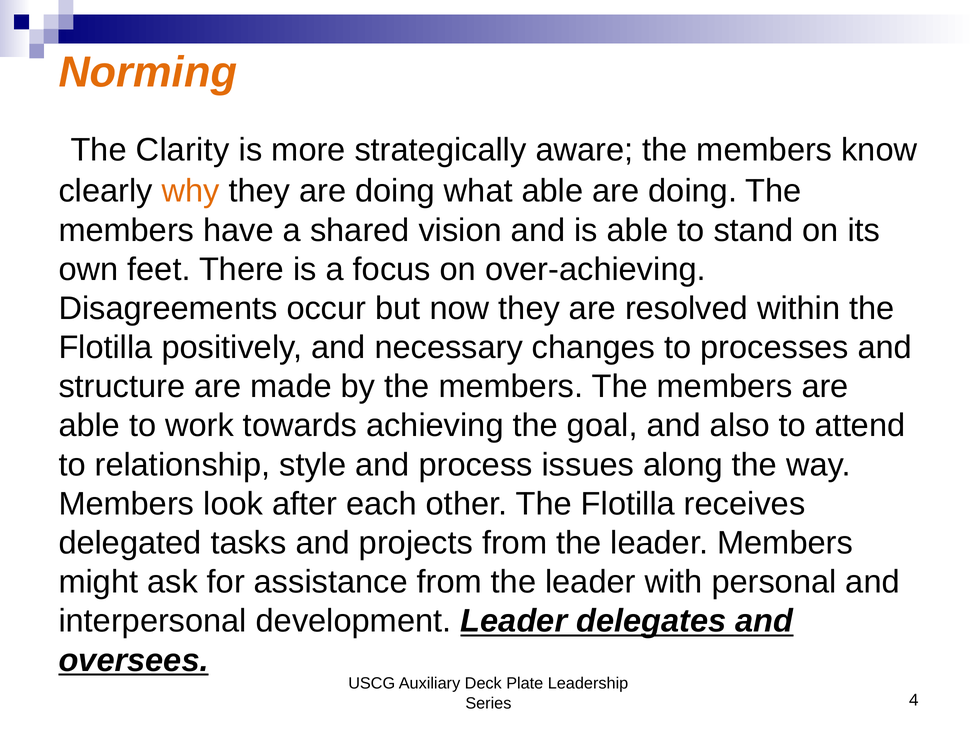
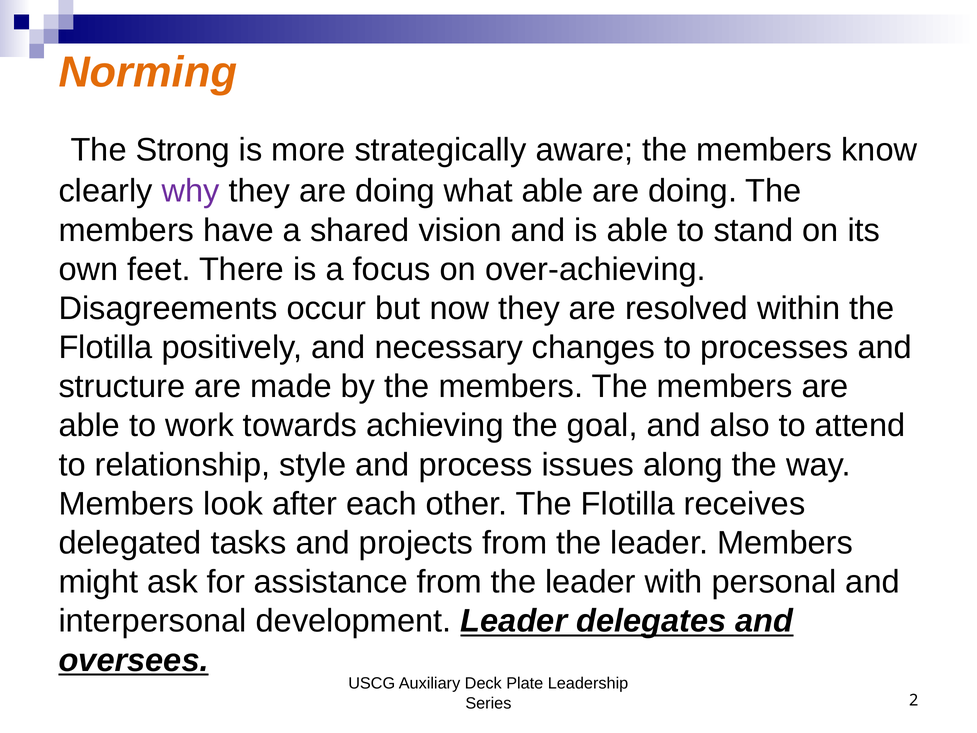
Clarity: Clarity -> Strong
why colour: orange -> purple
4: 4 -> 2
